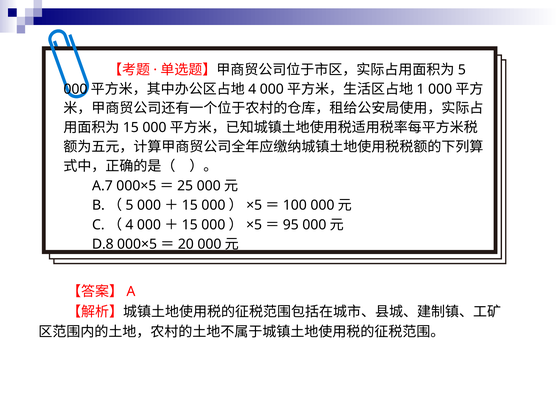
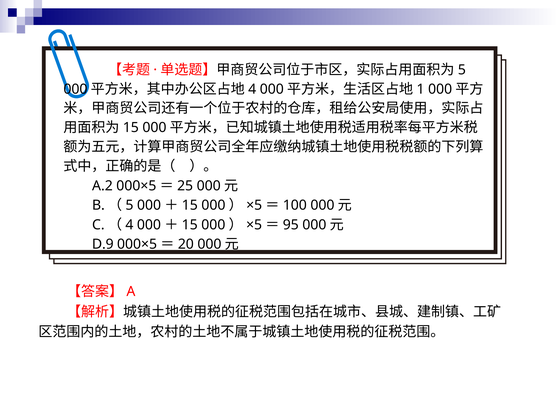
A.7: A.7 -> A.2
D.8: D.8 -> D.9
